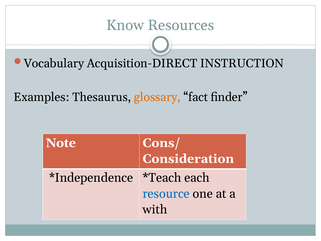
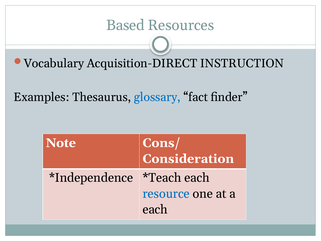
Know: Know -> Based
glossary colour: orange -> blue
with at (155, 209): with -> each
